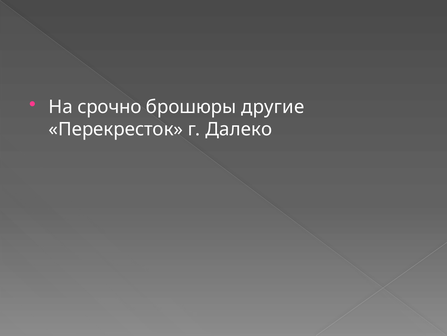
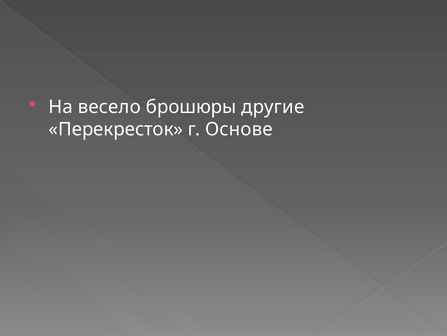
срочно: срочно -> весело
Далеко: Далеко -> Основе
